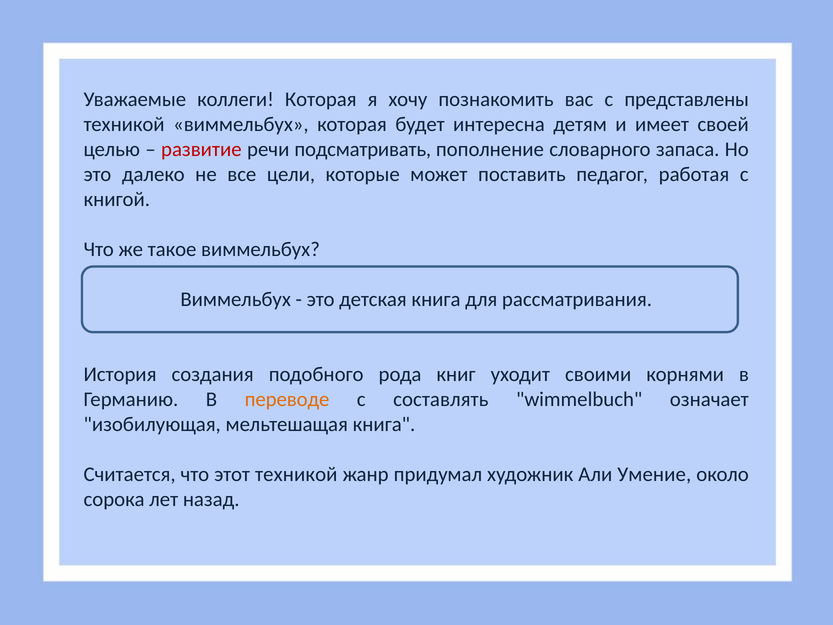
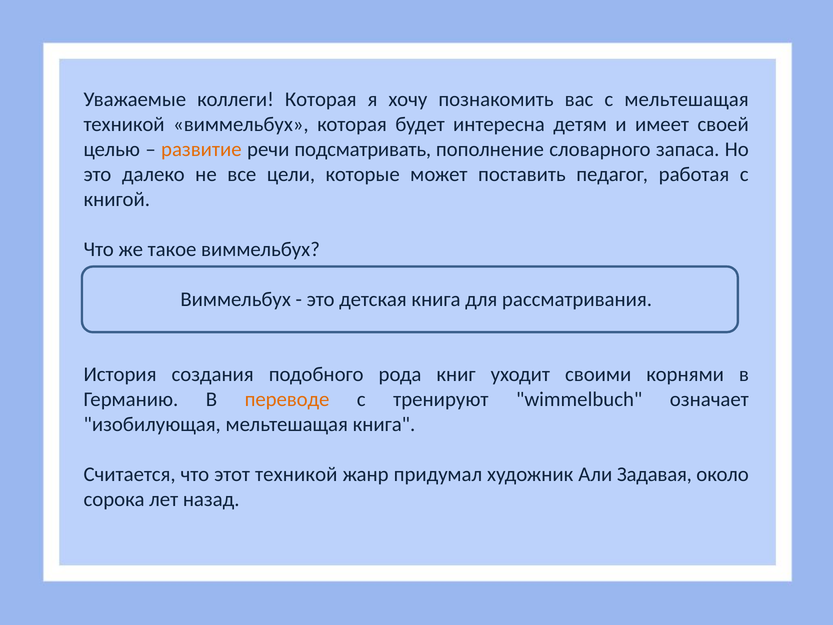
с представлены: представлены -> мельтешащая
развитие colour: red -> orange
составлять: составлять -> тренируют
Умение: Умение -> Задавая
